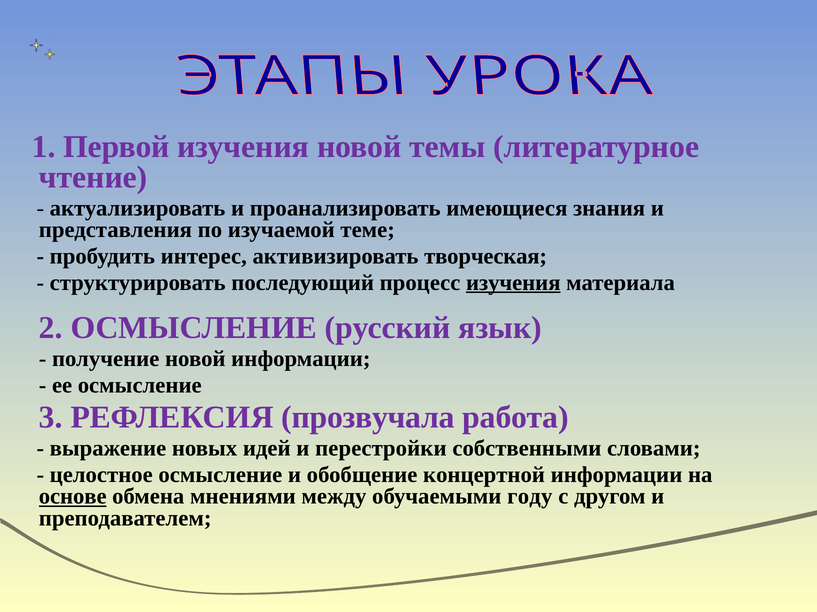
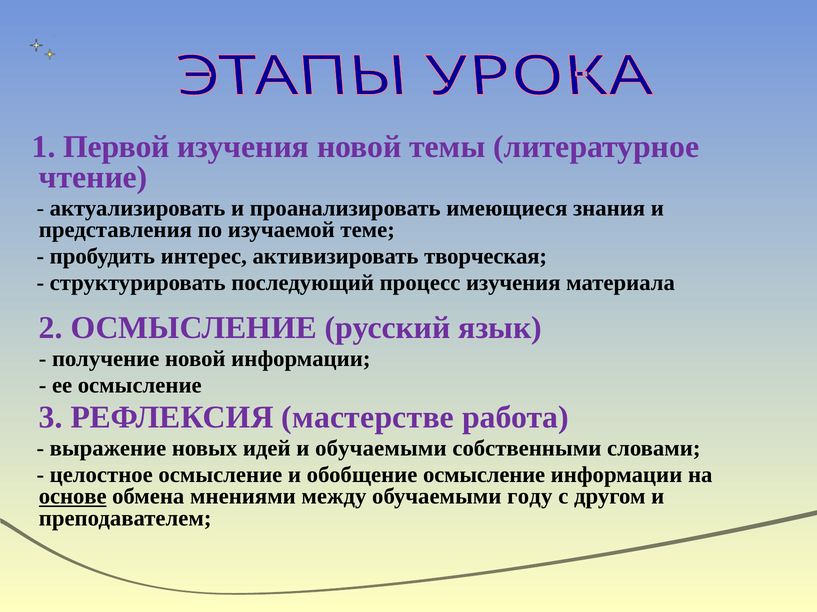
изучения at (513, 283) underline: present -> none
прозвучала: прозвучала -> мастерстве
и перестройки: перестройки -> обучаемыми
обобщение концертной: концертной -> осмысление
